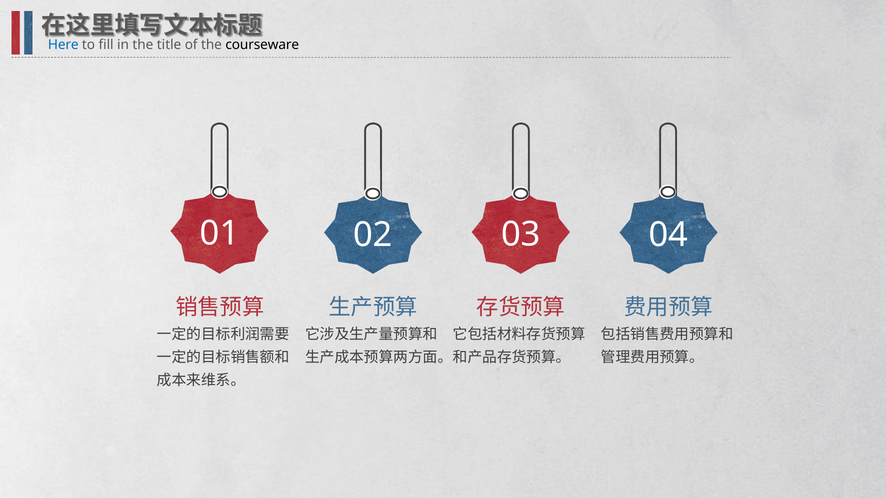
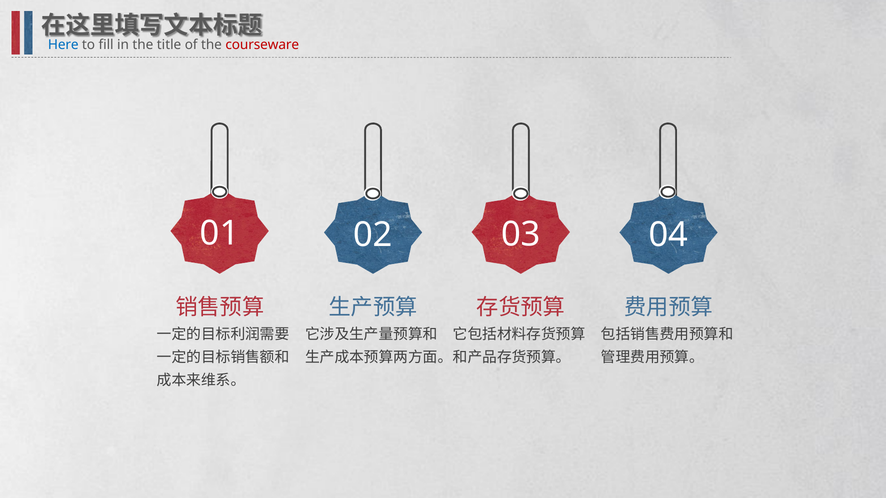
courseware colour: black -> red
